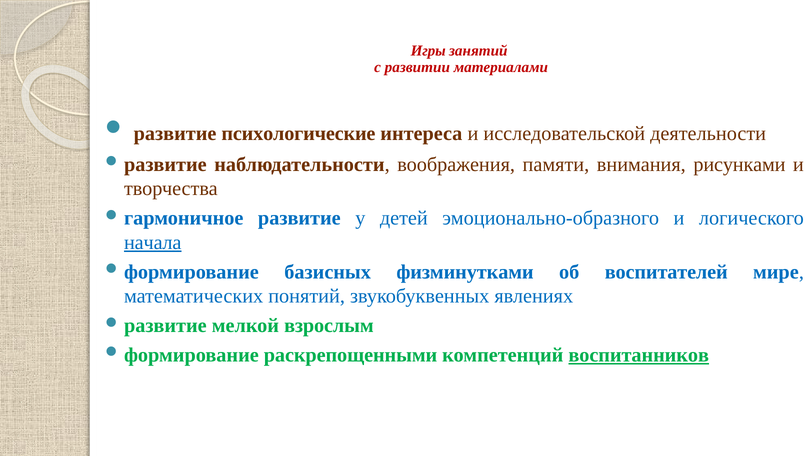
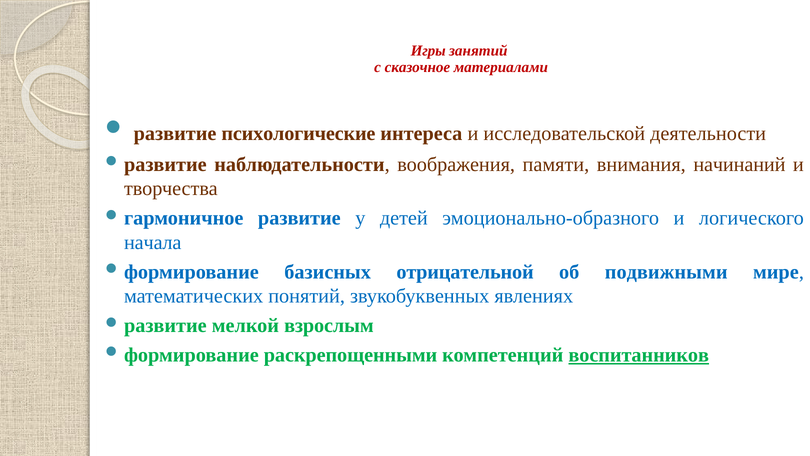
развитии: развитии -> сказочное
рисунками: рисунками -> начинаний
начала underline: present -> none
физминутками: физминутками -> отрицательной
воспитателей: воспитателей -> подвижными
